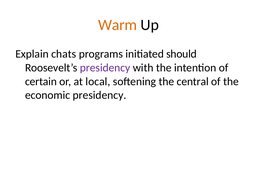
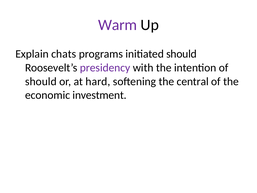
Warm colour: orange -> purple
certain at (41, 81): certain -> should
local: local -> hard
economic presidency: presidency -> investment
